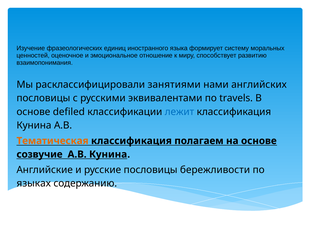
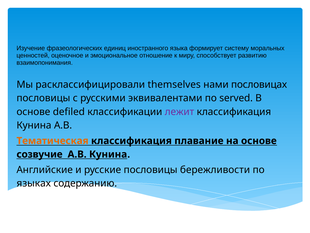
занятиями: занятиями -> themselves
английских: английских -> пословицах
travels: travels -> served
лежит colour: blue -> purple
полагаем: полагаем -> плавание
